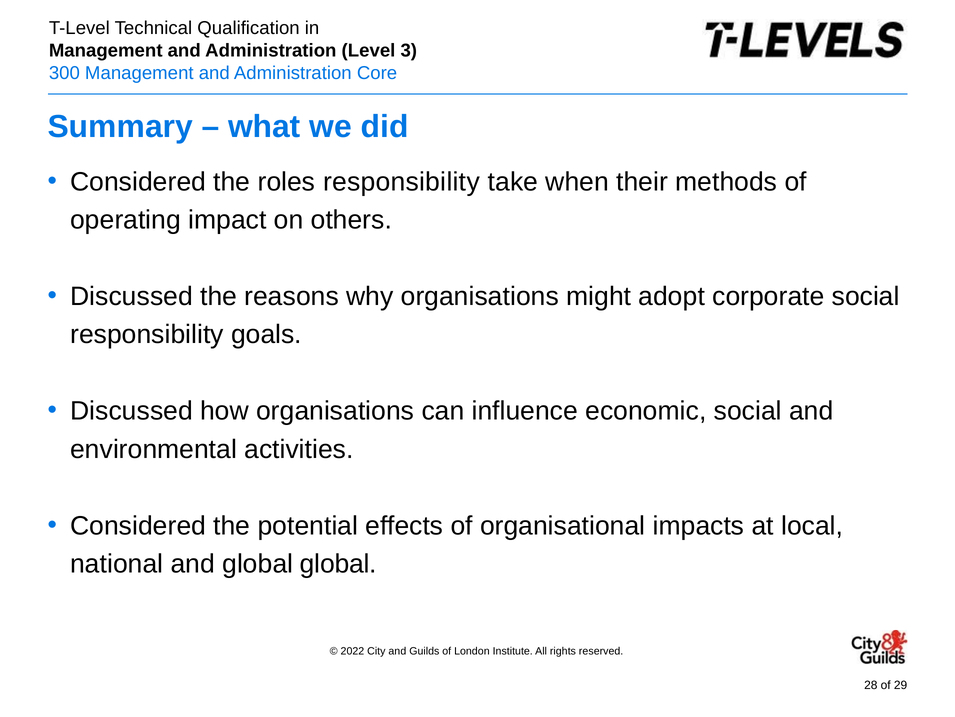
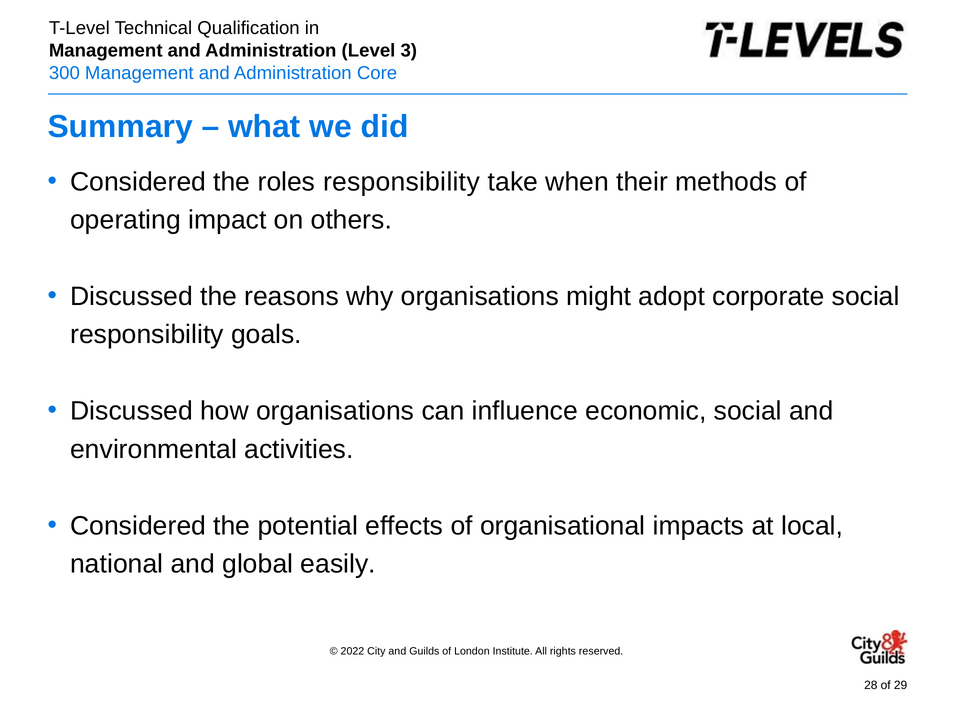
global global: global -> easily
